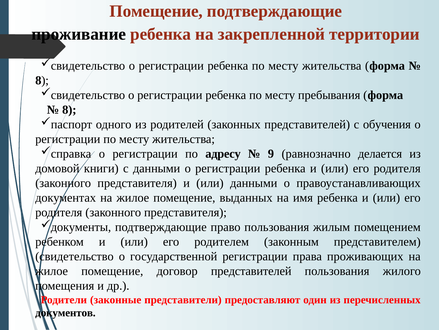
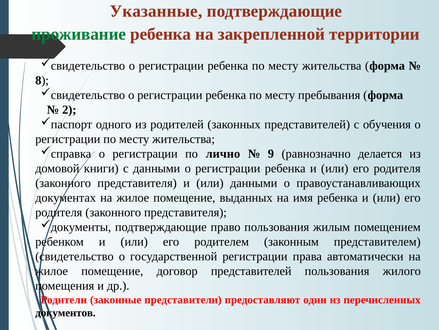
Помещение at (156, 11): Помещение -> Указанные
проживание colour: black -> green
8 at (69, 110): 8 -> 2
адресу: адресу -> лично
проживающих: проживающих -> автоматически
